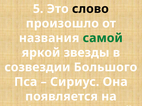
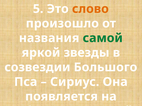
слово colour: black -> orange
